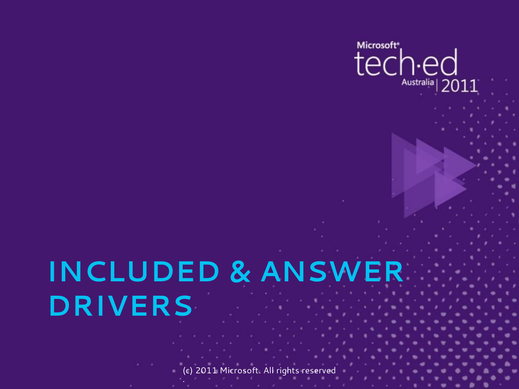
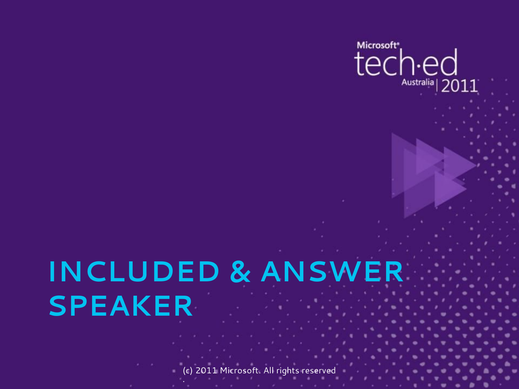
DRIVERS: DRIVERS -> SPEAKER
